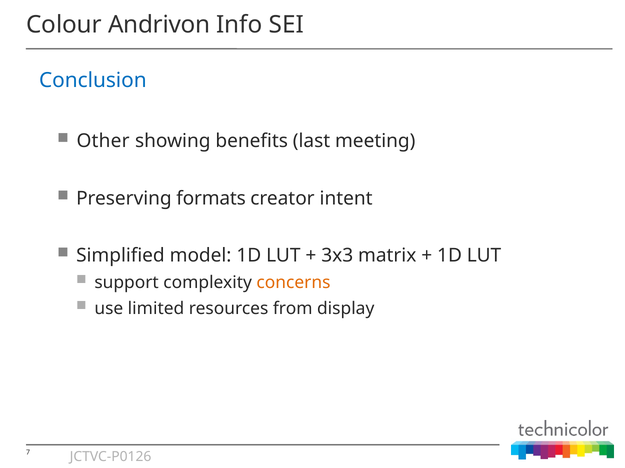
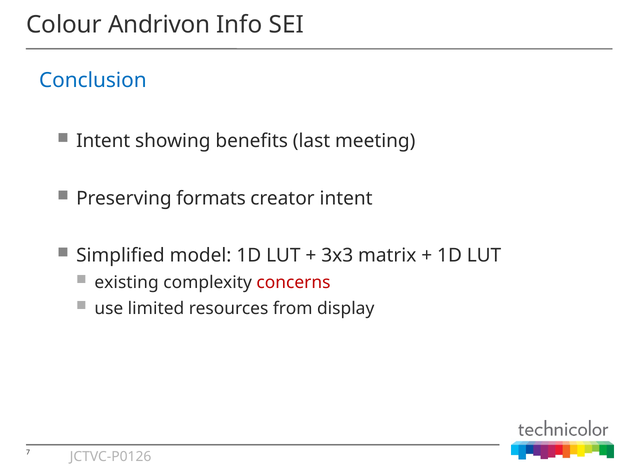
Other at (103, 141): Other -> Intent
support: support -> existing
concerns colour: orange -> red
